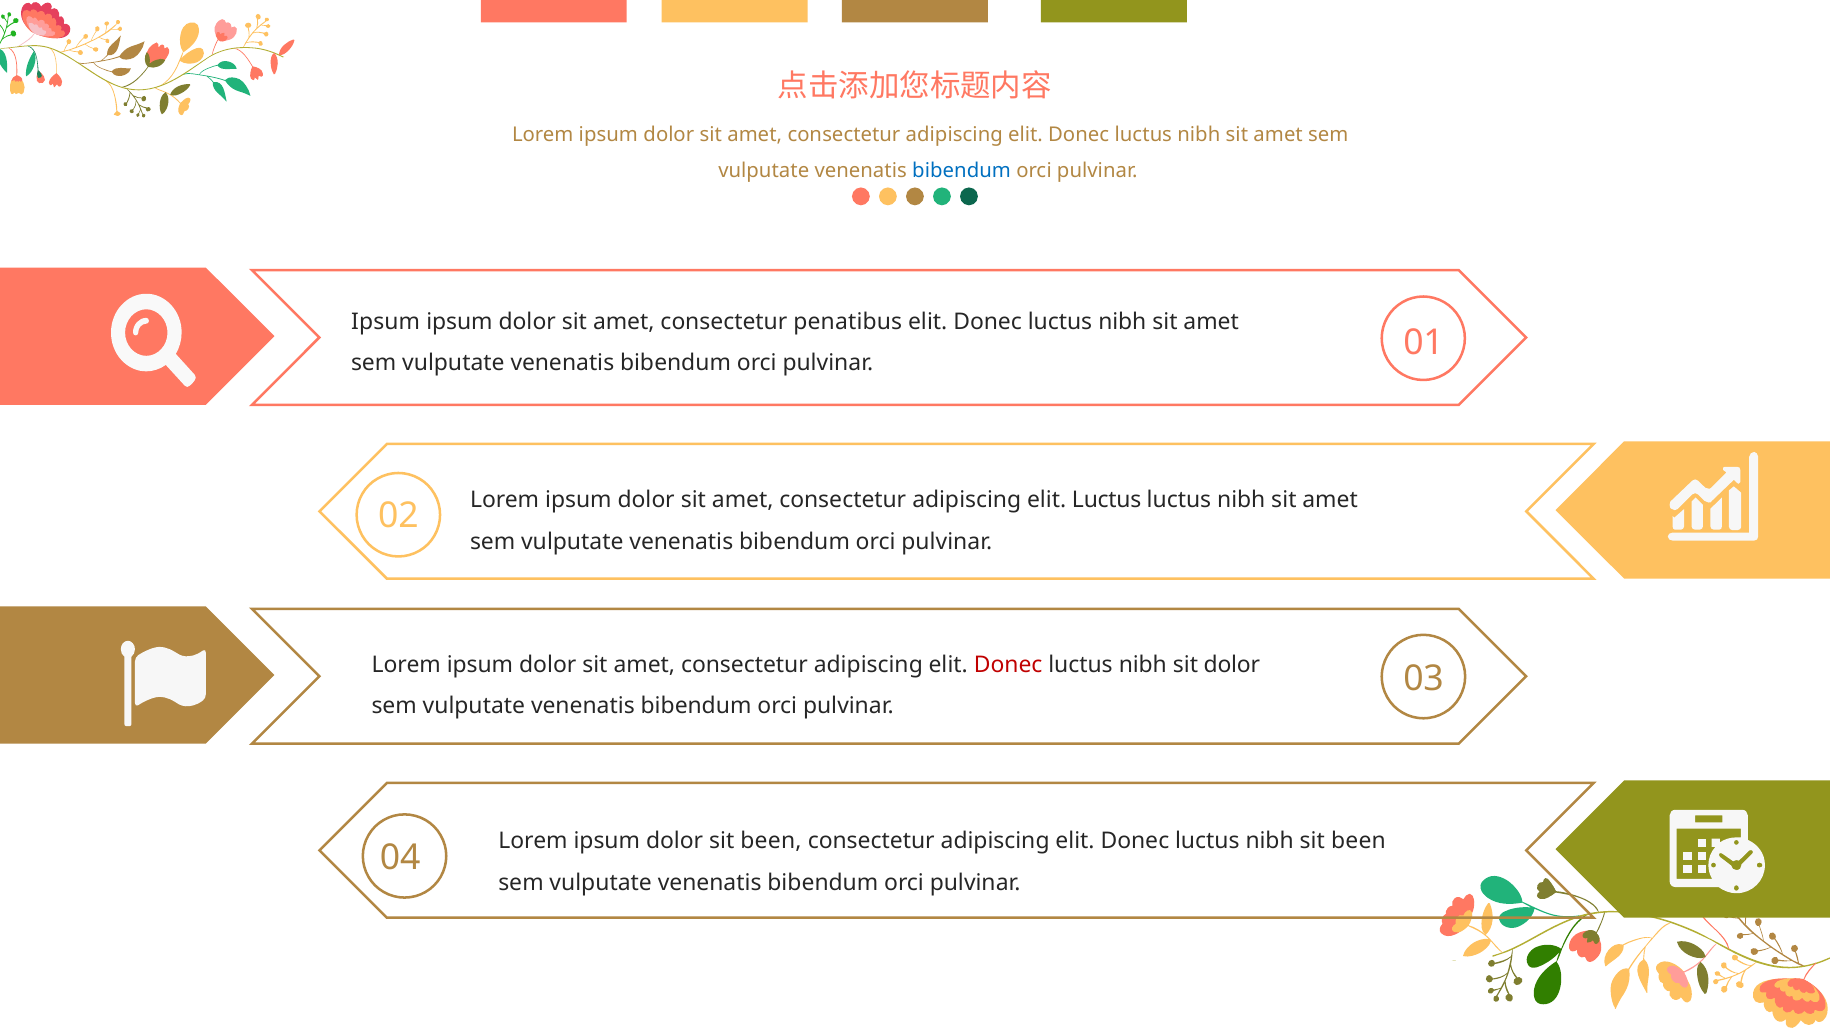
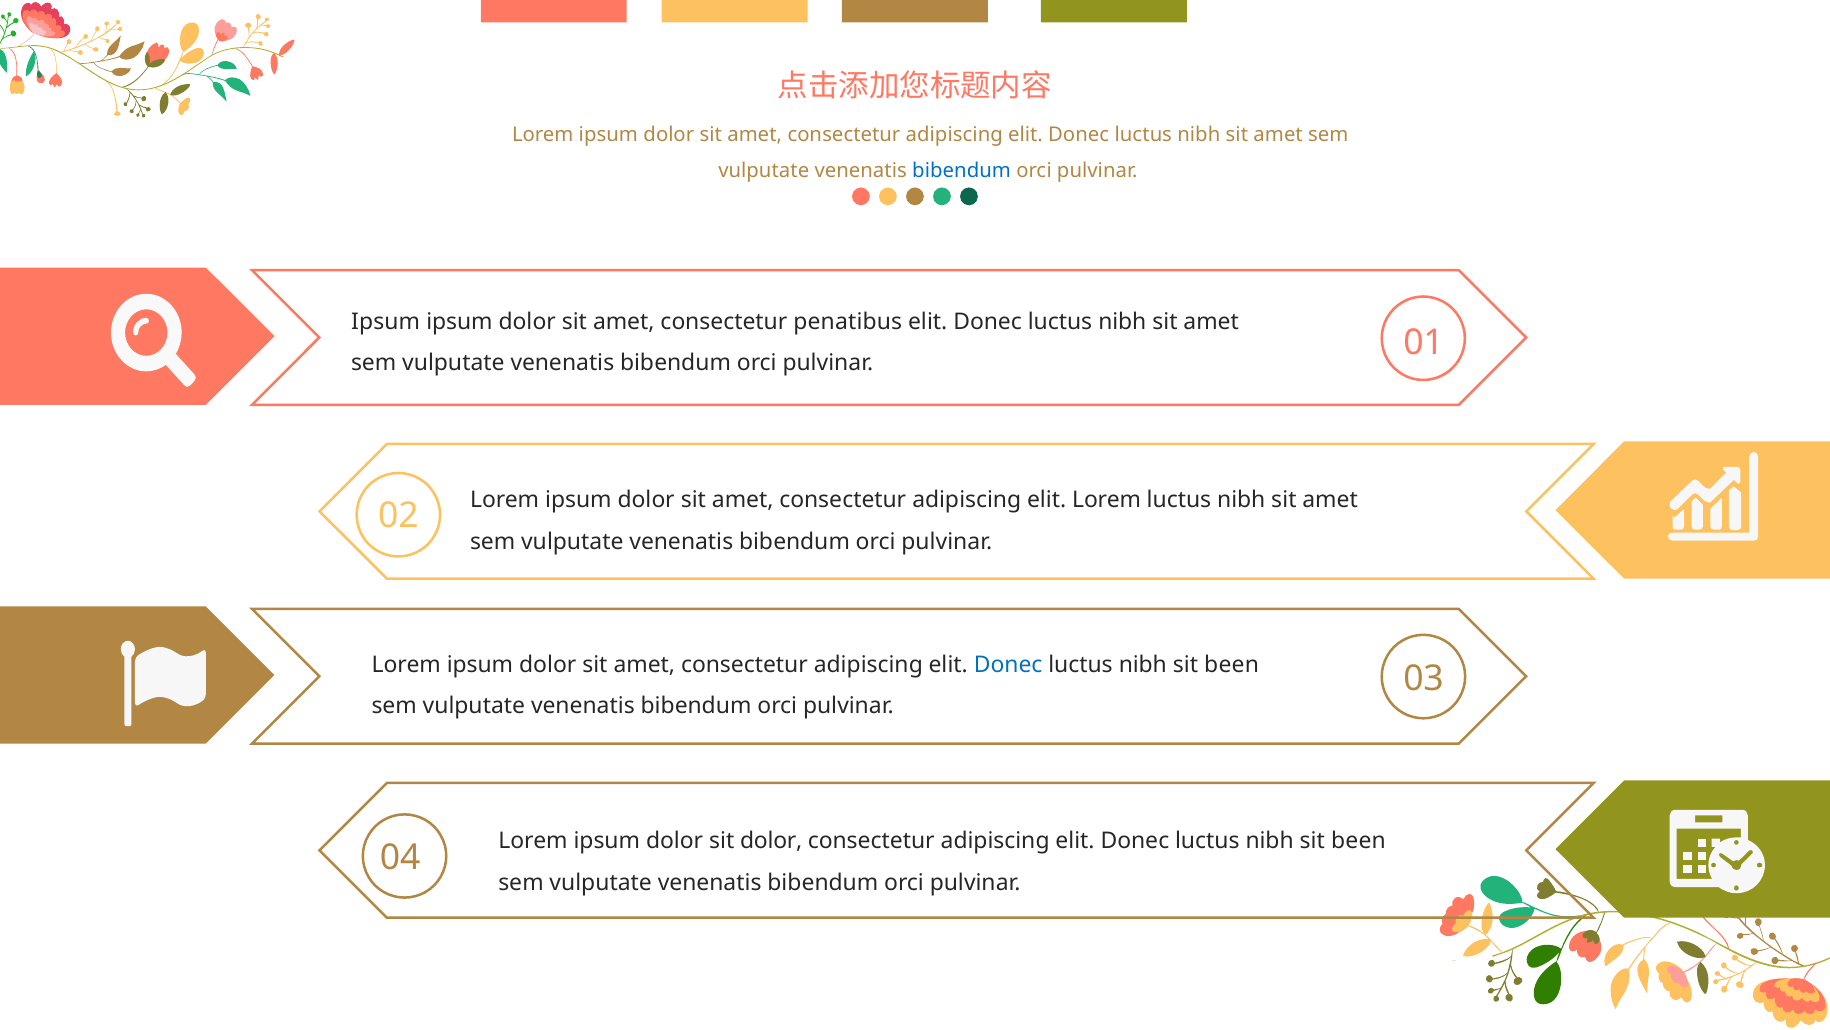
elit Luctus: Luctus -> Lorem
Donec at (1008, 664) colour: red -> blue
dolor at (1232, 664): dolor -> been
dolor sit been: been -> dolor
